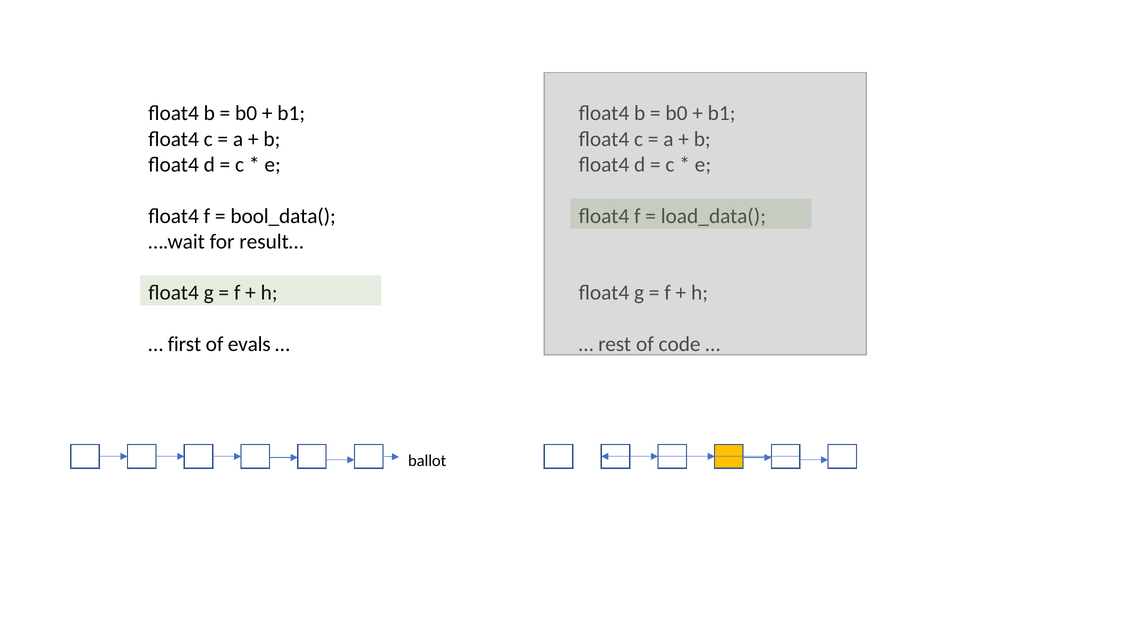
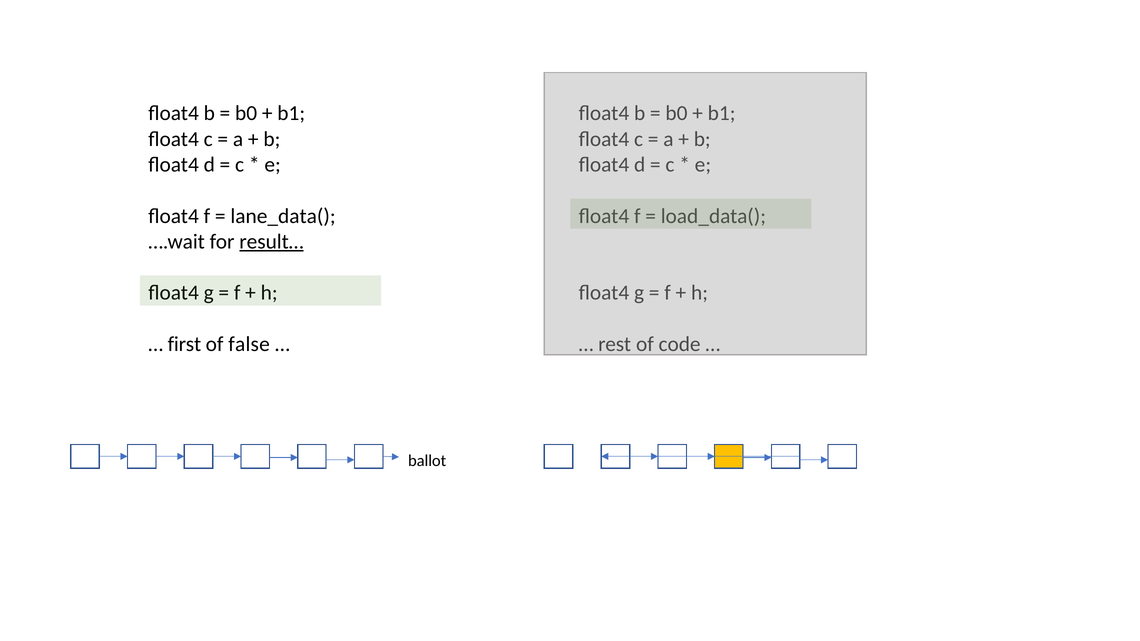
bool_data(: bool_data( -> lane_data(
result… underline: none -> present
evals: evals -> false
